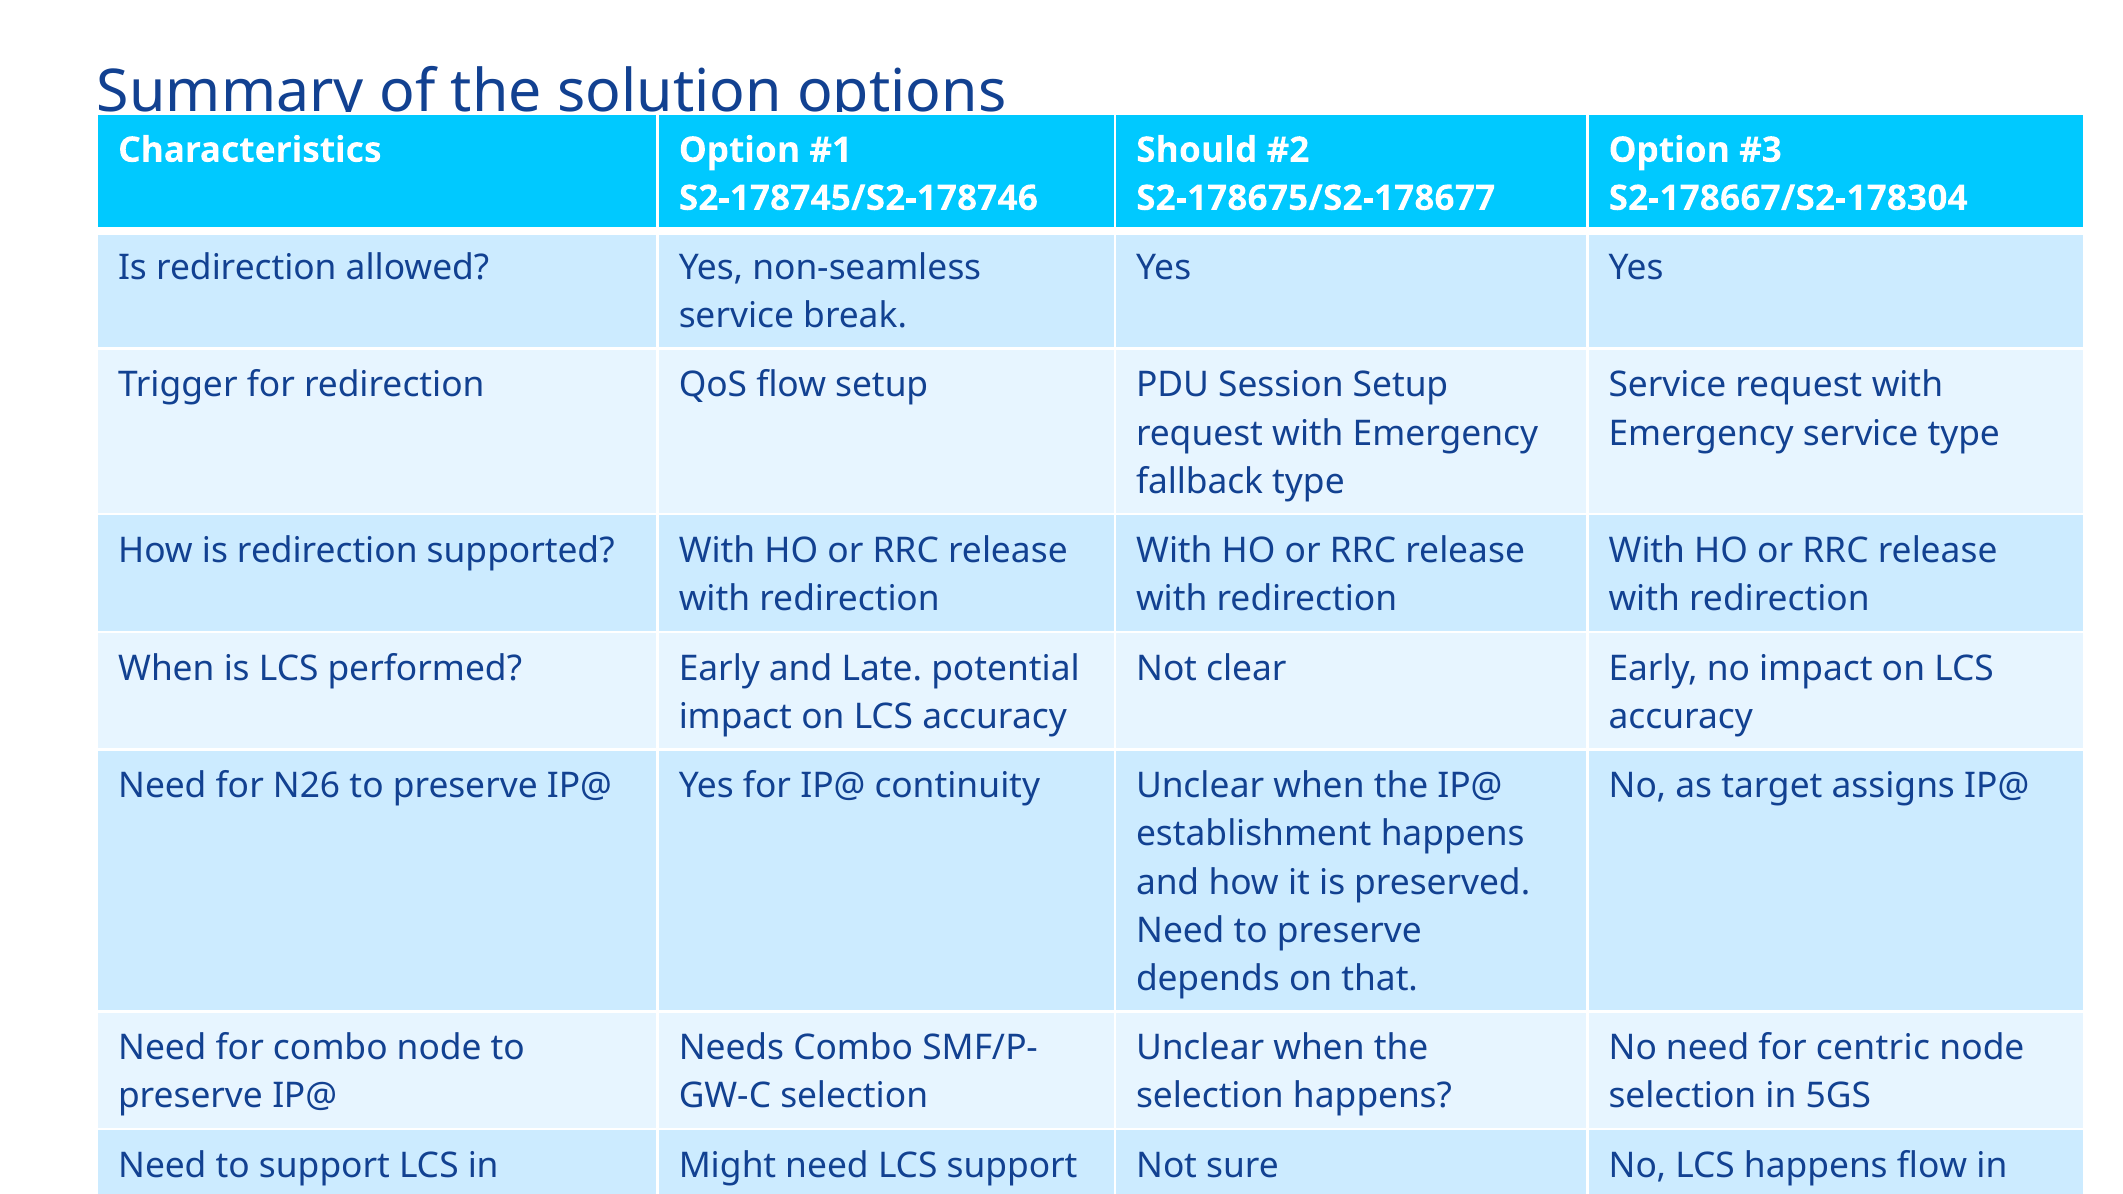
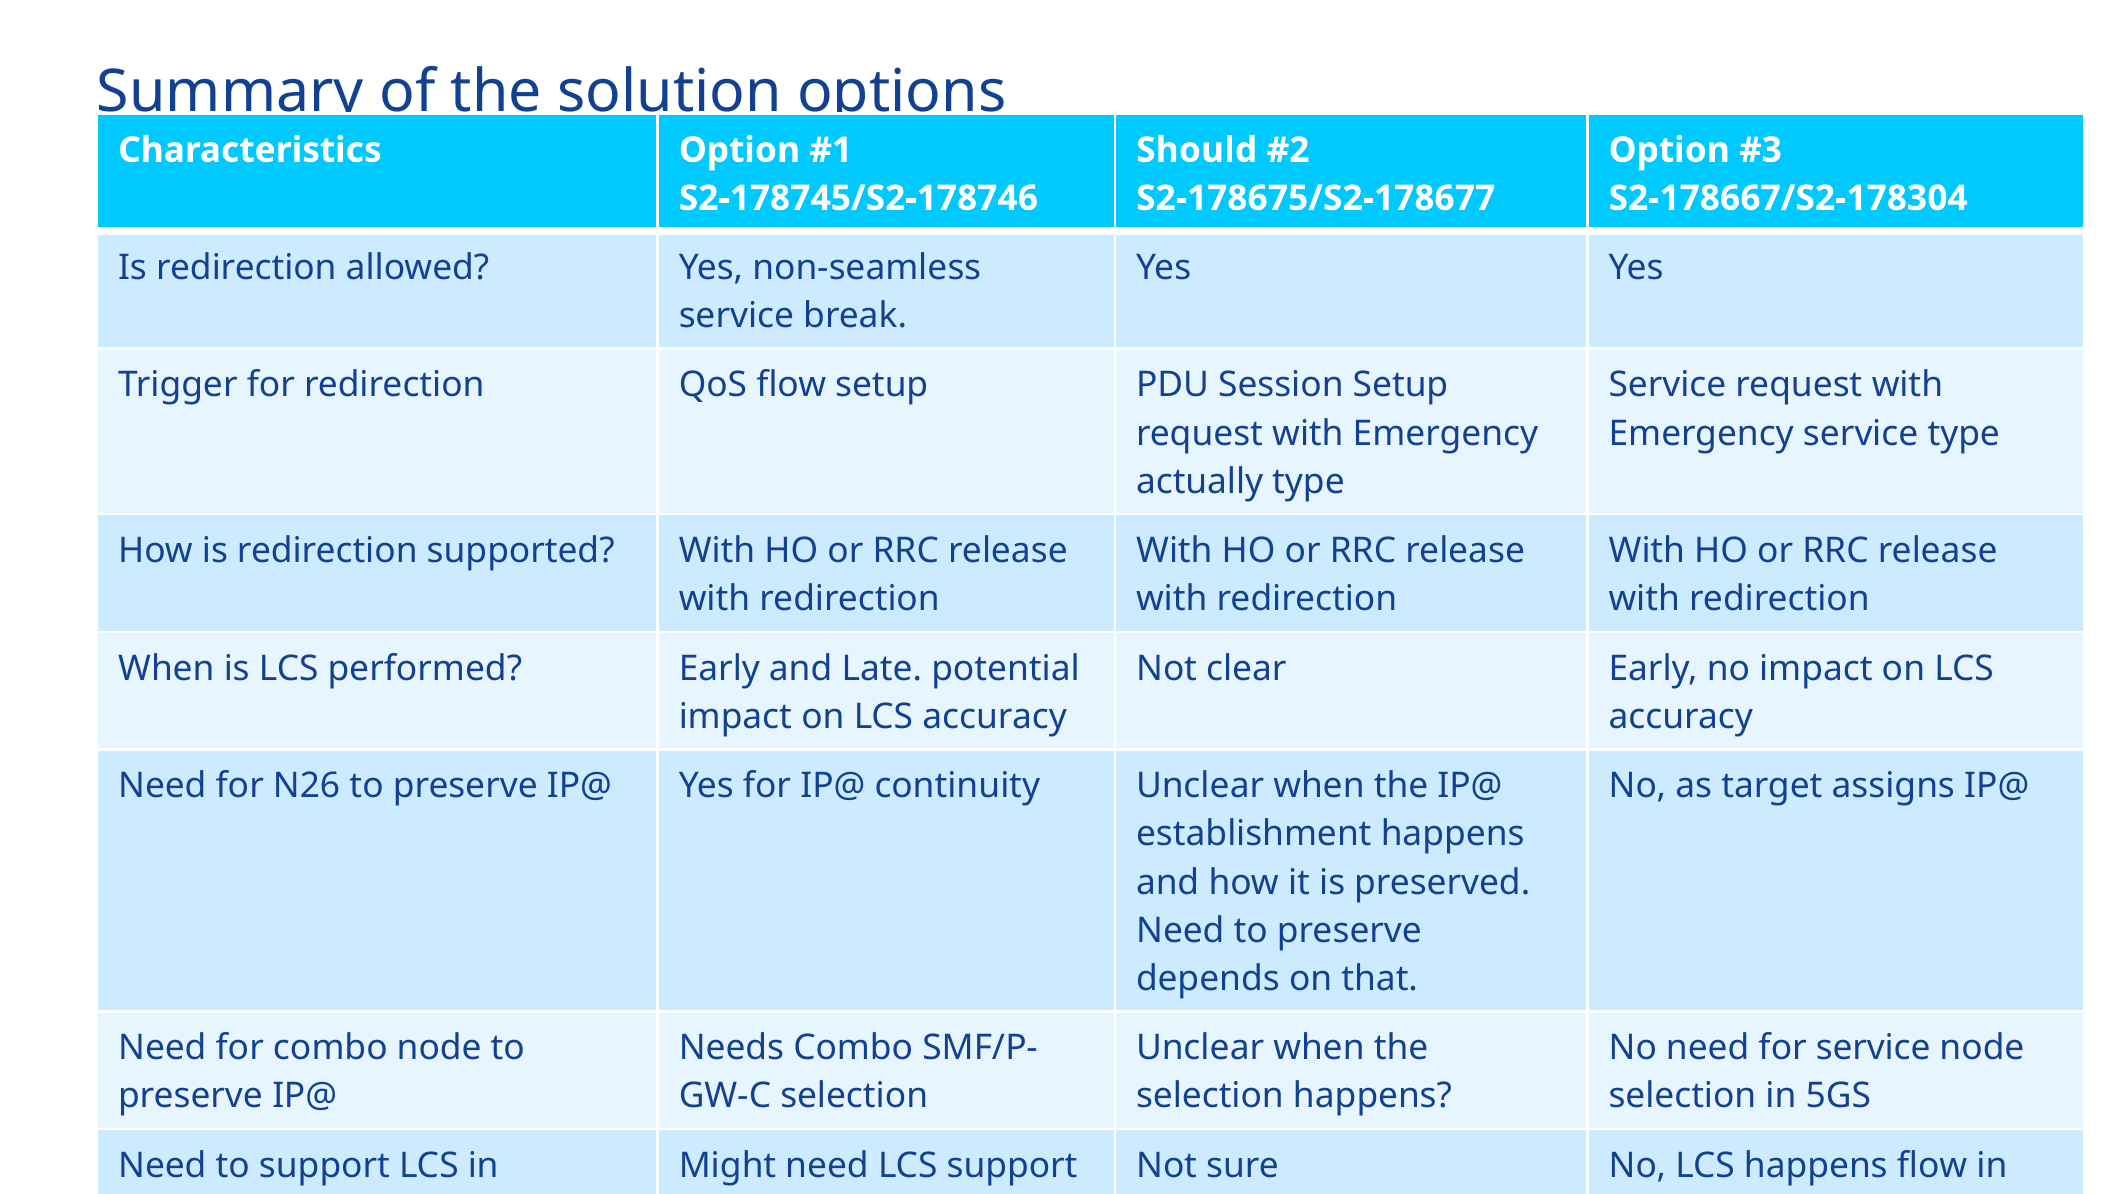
fallback: fallback -> actually
for centric: centric -> service
